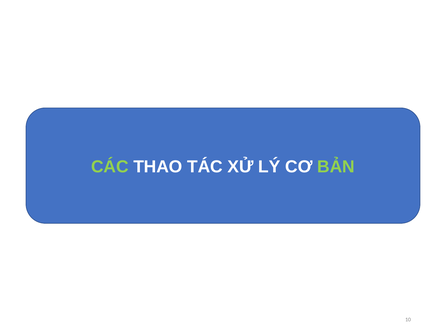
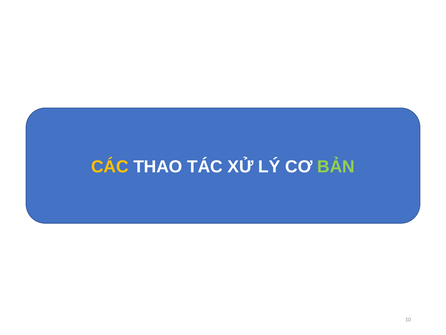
CÁC colour: light green -> yellow
